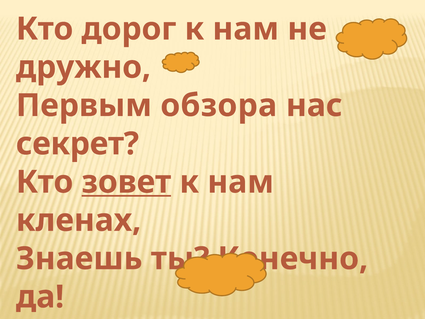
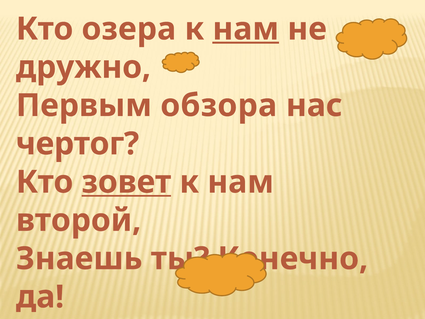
дорог: дорог -> озера
нам at (246, 29) underline: none -> present
секрет: секрет -> чертог
кленах: кленах -> второй
